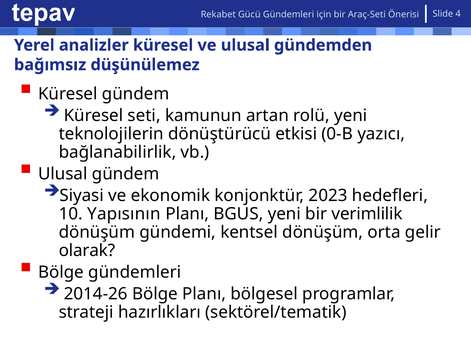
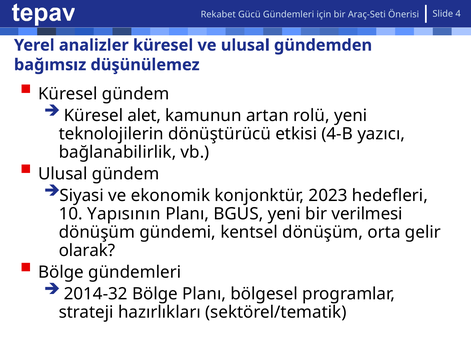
seti: seti -> alet
0-B: 0-B -> 4-B
verimlilik: verimlilik -> verilmesi
2014-26: 2014-26 -> 2014-32
